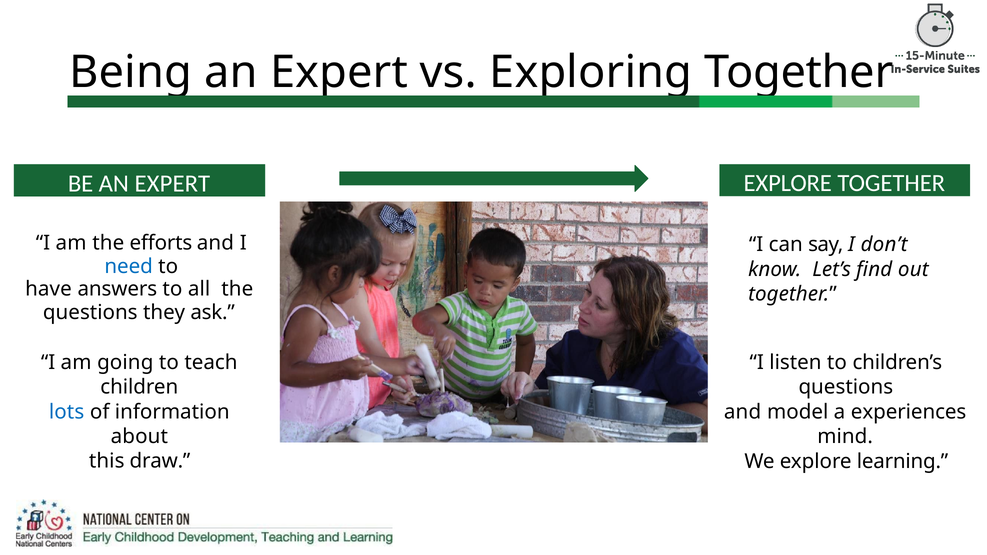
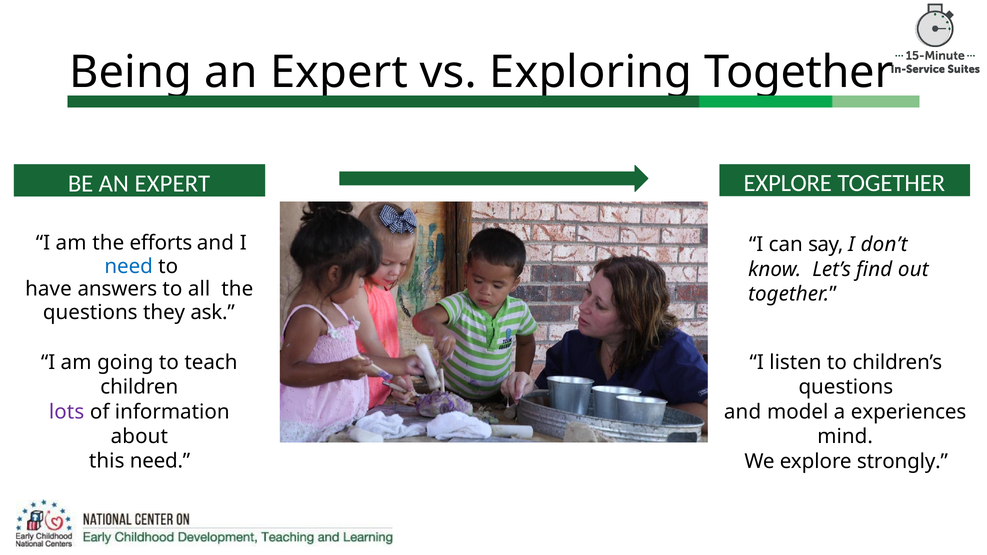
lots colour: blue -> purple
this draw: draw -> need
learning: learning -> strongly
